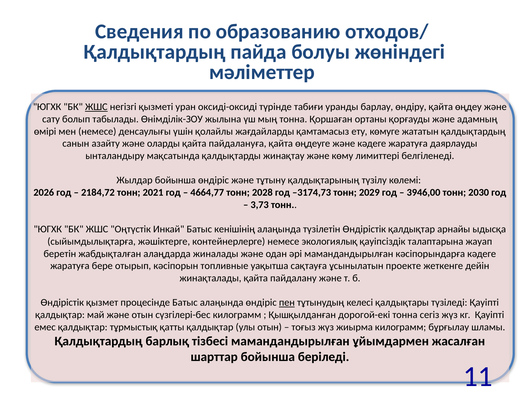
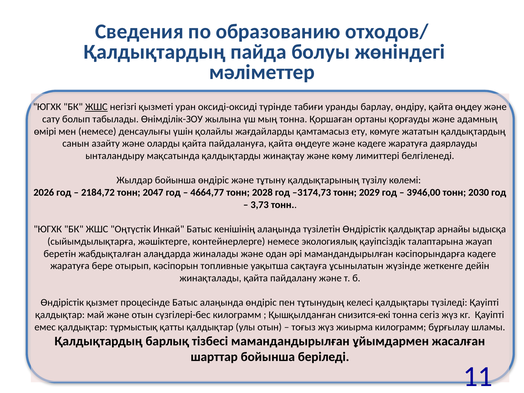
2021: 2021 -> 2047
проекте: проекте -> жүзінде
пен underline: present -> none
дорогой-екі: дорогой-екі -> снизится-екі
